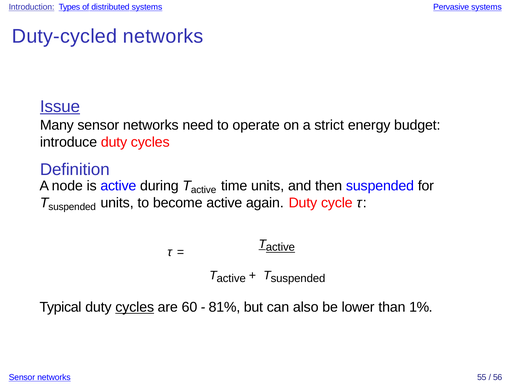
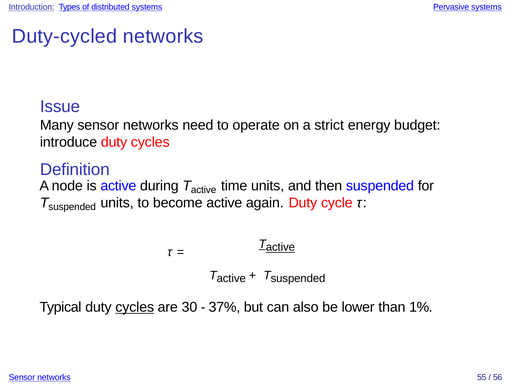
Issue underline: present -> none
60: 60 -> 30
81%: 81% -> 37%
